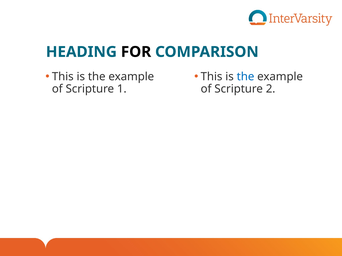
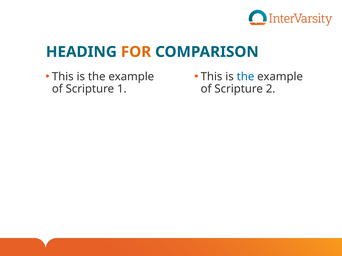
FOR colour: black -> orange
